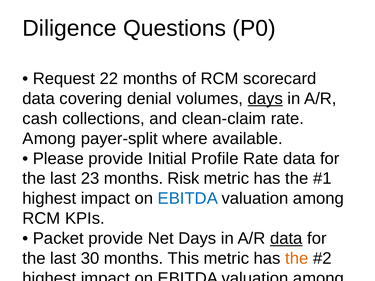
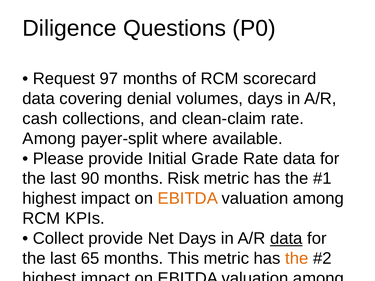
22: 22 -> 97
days at (265, 99) underline: present -> none
Profile: Profile -> Grade
23: 23 -> 90
EBITDA at (188, 199) colour: blue -> orange
Packet at (58, 239): Packet -> Collect
30: 30 -> 65
